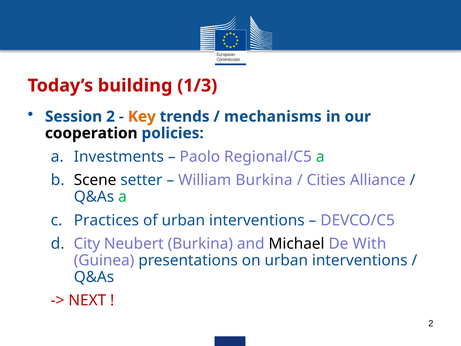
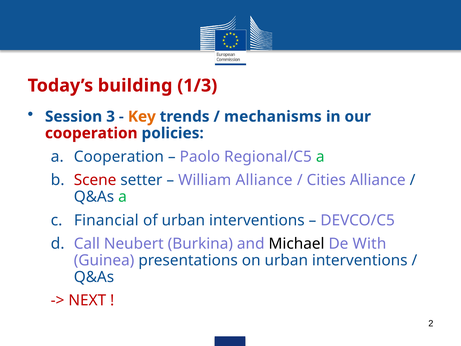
Session 2: 2 -> 3
cooperation at (91, 133) colour: black -> red
a Investments: Investments -> Cooperation
Scene colour: black -> red
William Burkina: Burkina -> Alliance
Practices: Practices -> Financial
City: City -> Call
